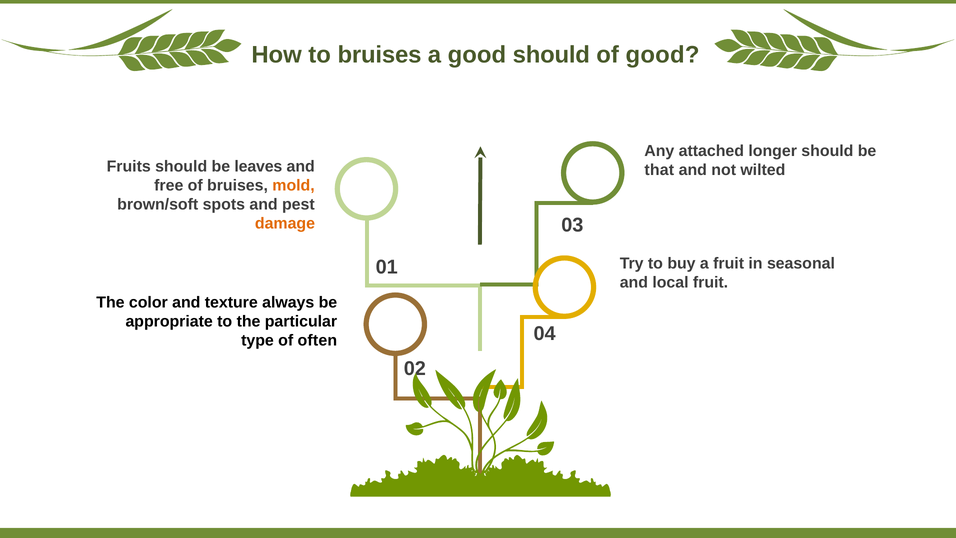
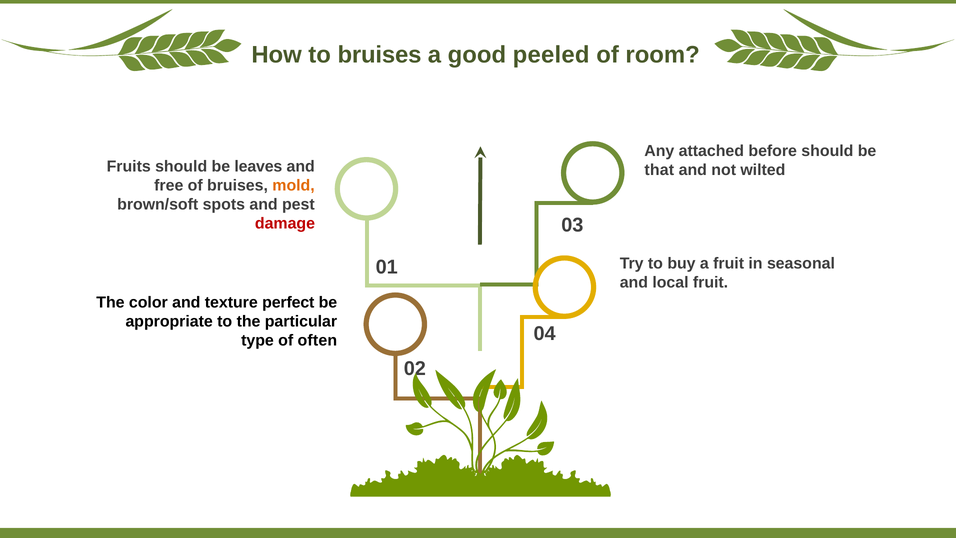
good should: should -> peeled
of good: good -> room
longer: longer -> before
damage colour: orange -> red
always: always -> perfect
